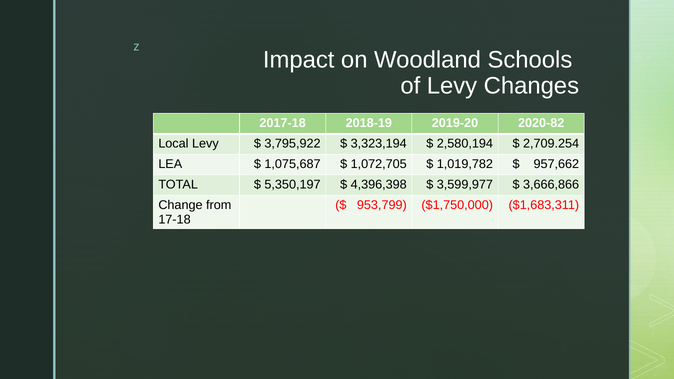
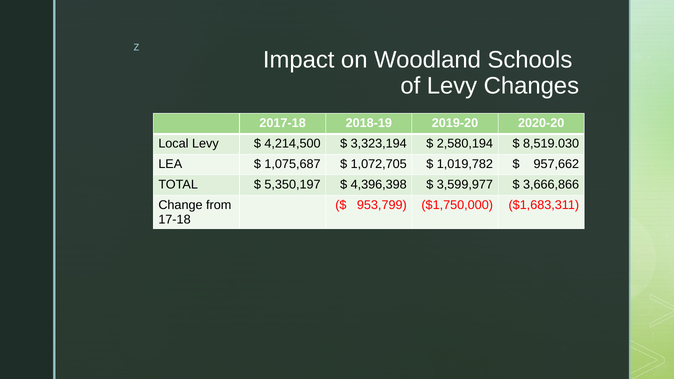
2020-82: 2020-82 -> 2020-20
3,795,922: 3,795,922 -> 4,214,500
2,709.254: 2,709.254 -> 8,519.030
